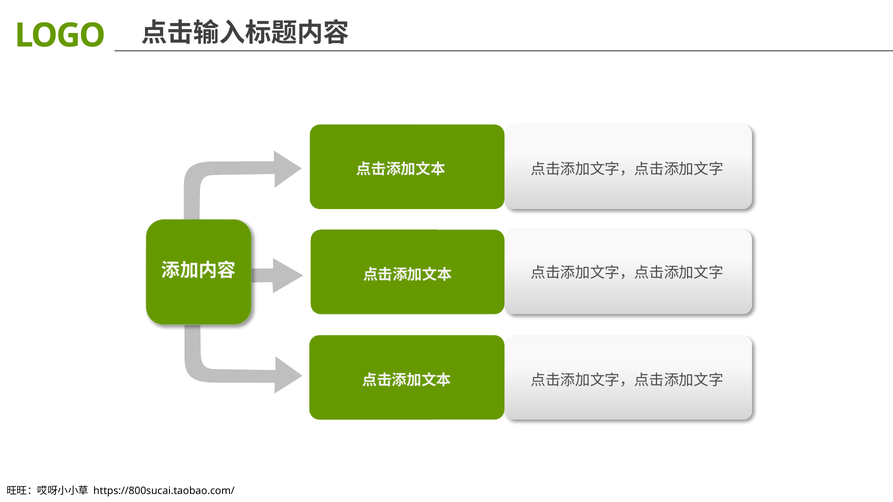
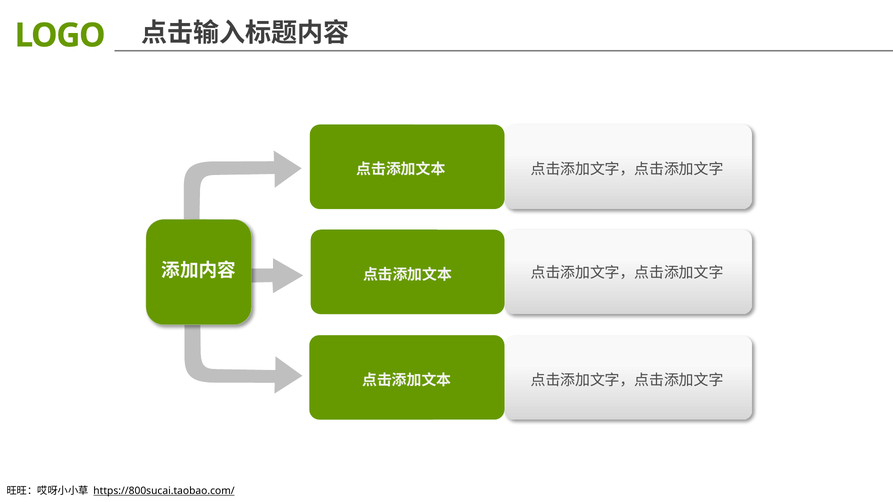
https://800sucai.taobao.com/ underline: none -> present
